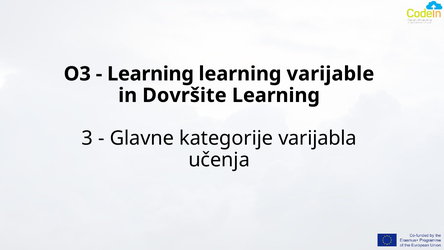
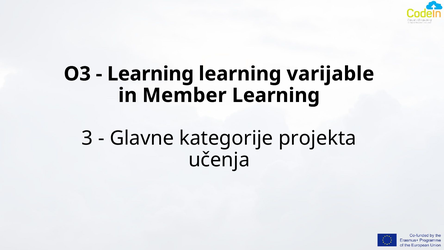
Dovršite: Dovršite -> Member
varijabla: varijabla -> projekta
